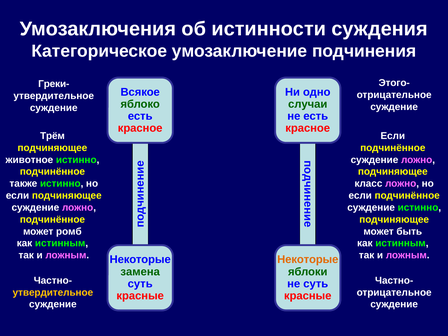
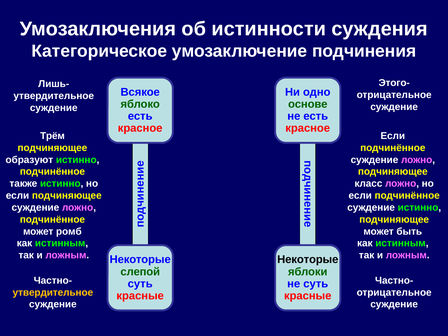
Греки-: Греки- -> Лишь-
случаи: случаи -> основе
животное: животное -> образуют
Некоторые at (308, 260) colour: orange -> black
замена: замена -> слепой
